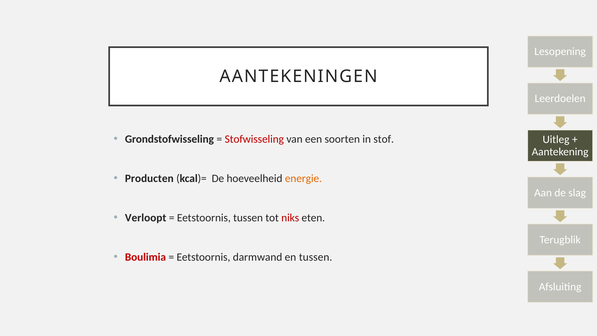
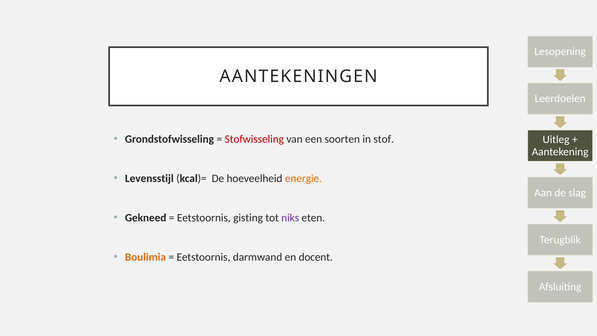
Producten: Producten -> Levensstijl
Verloopt: Verloopt -> Gekneed
Eetstoornis tussen: tussen -> gisting
niks colour: red -> purple
Boulimia colour: red -> orange
en tussen: tussen -> docent
